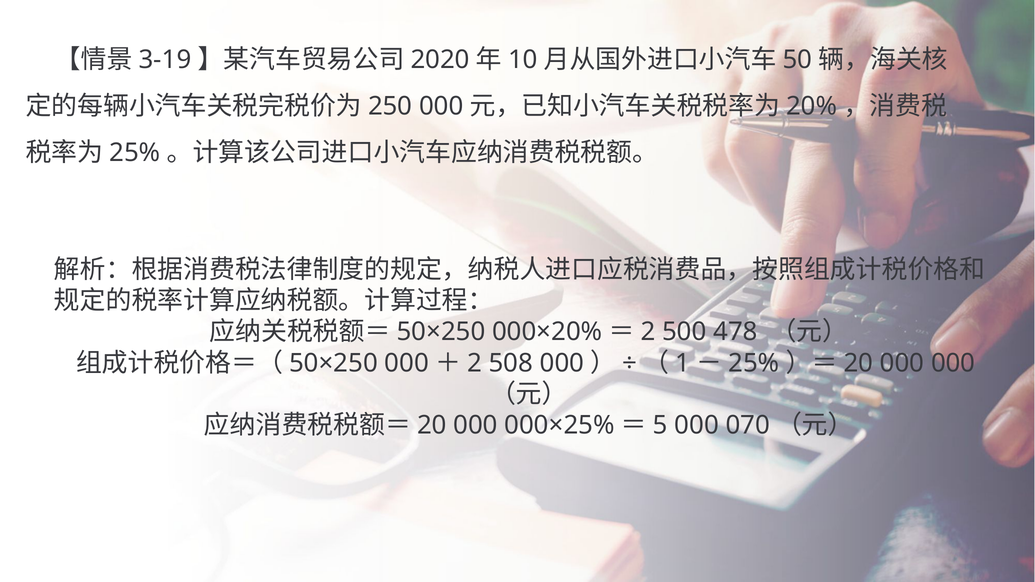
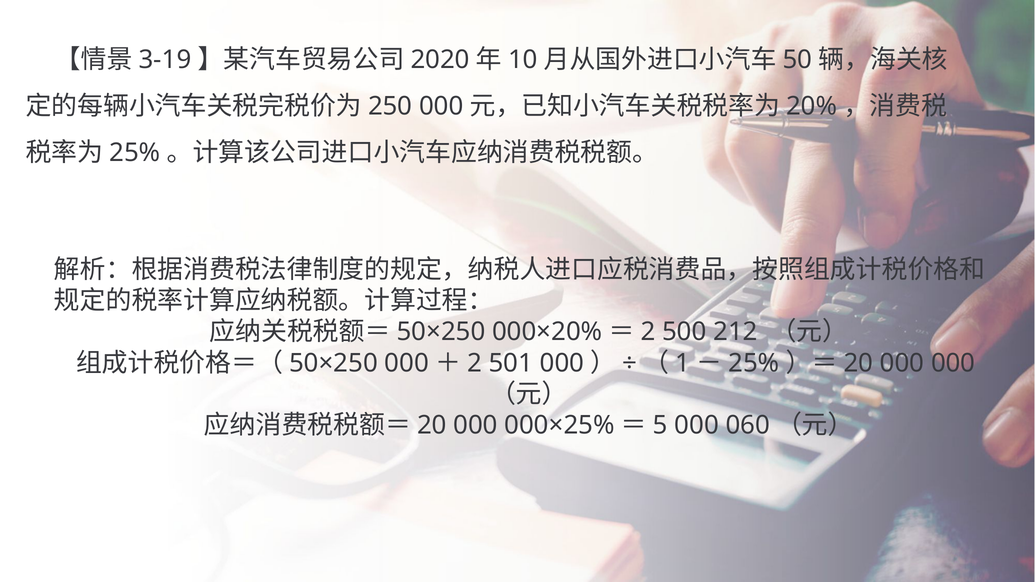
478: 478 -> 212
508: 508 -> 501
070: 070 -> 060
